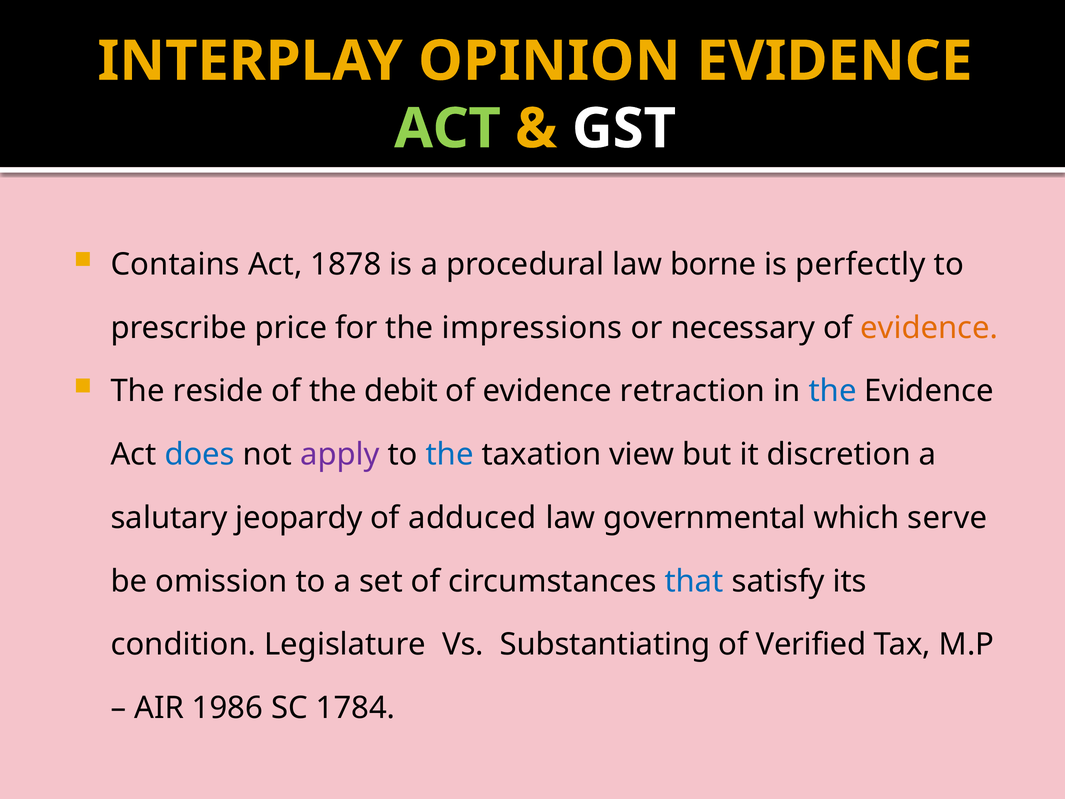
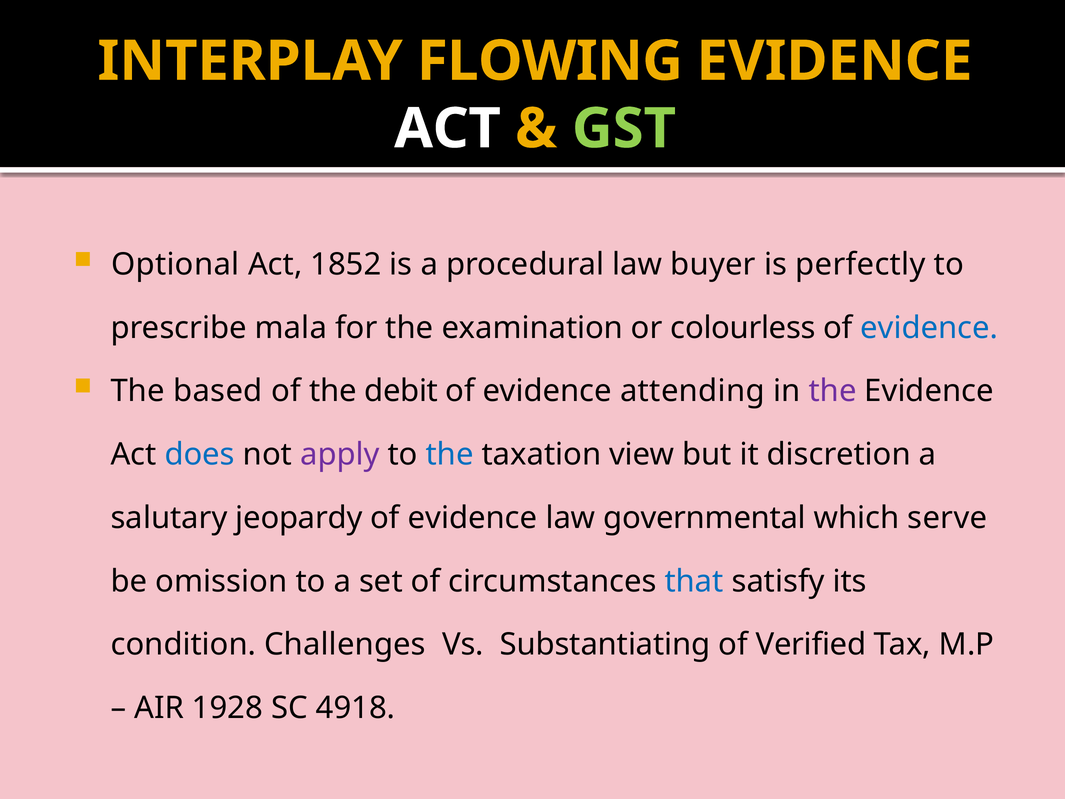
OPINION: OPINION -> FLOWING
ACT at (447, 129) colour: light green -> white
GST colour: white -> light green
Contains: Contains -> Optional
1878: 1878 -> 1852
borne: borne -> buyer
price: price -> mala
impressions: impressions -> examination
necessary: necessary -> colourless
evidence at (929, 328) colour: orange -> blue
reside: reside -> based
retraction: retraction -> attending
the at (833, 391) colour: blue -> purple
adduced at (472, 518): adduced -> evidence
Legislature: Legislature -> Challenges
1986: 1986 -> 1928
1784: 1784 -> 4918
